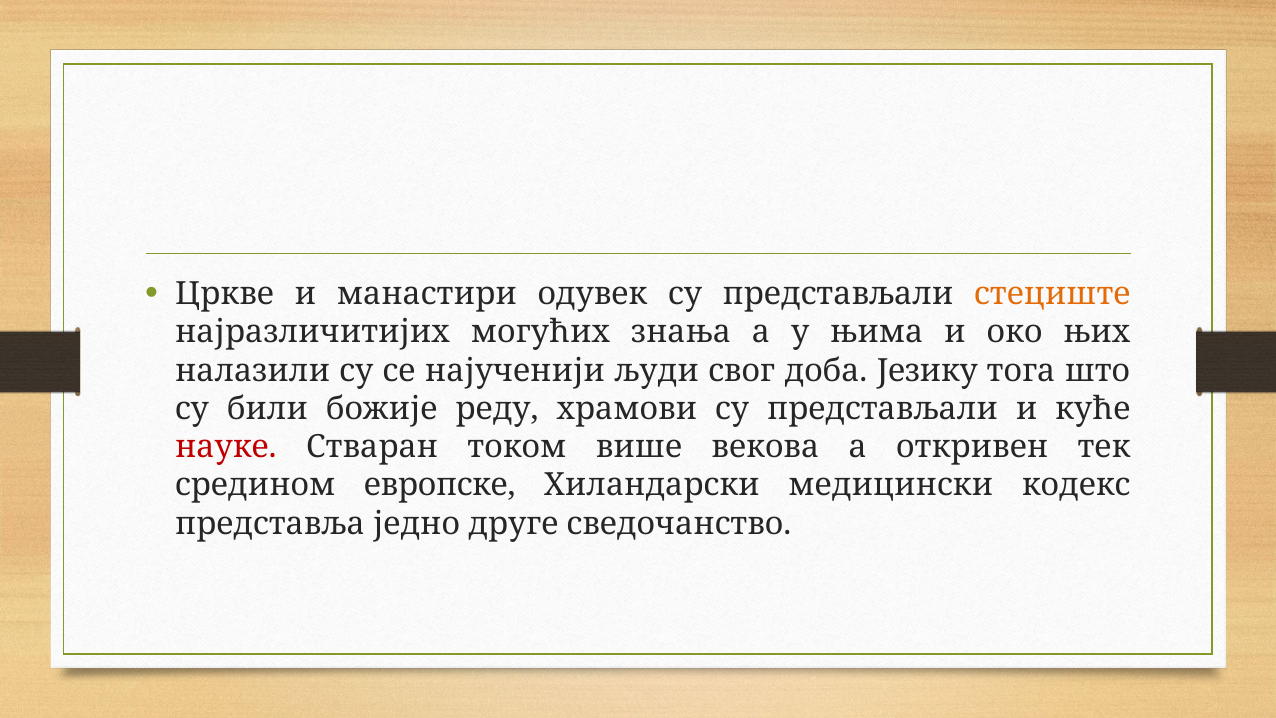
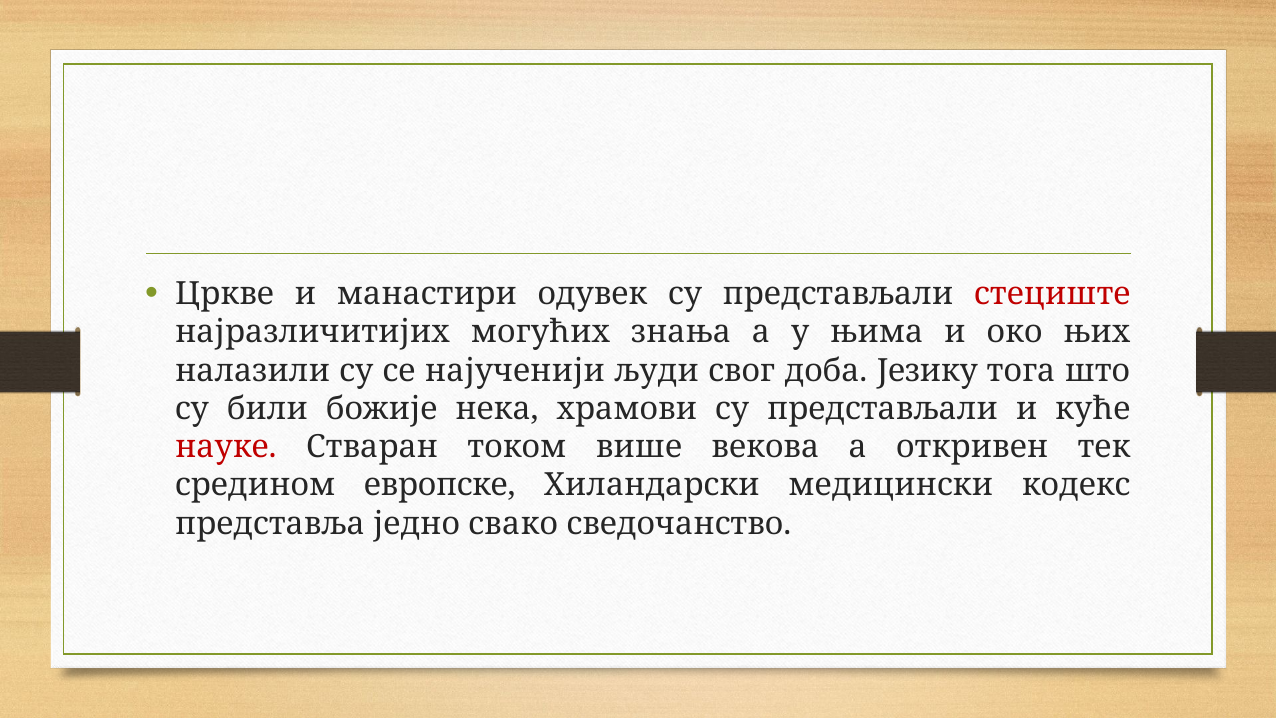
стециште colour: orange -> red
реду: реду -> нека
друге: друге -> свако
